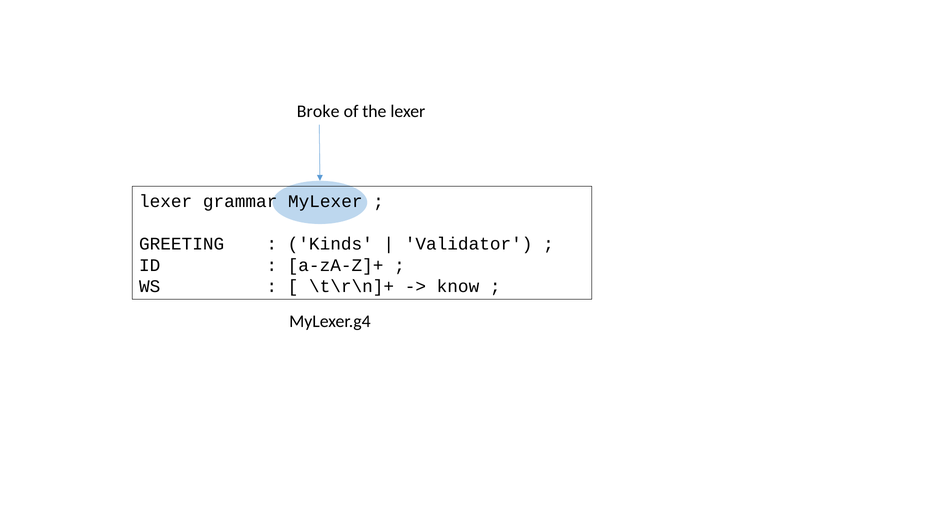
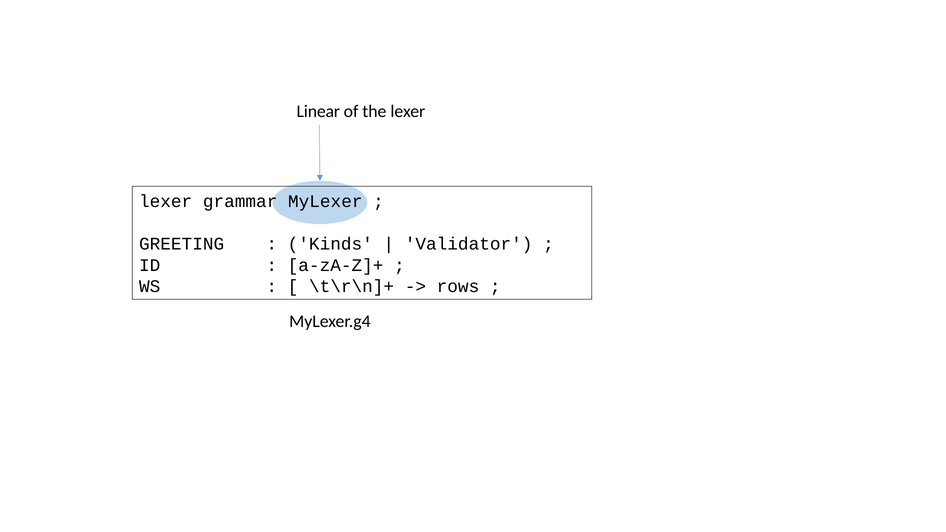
Broke: Broke -> Linear
know: know -> rows
